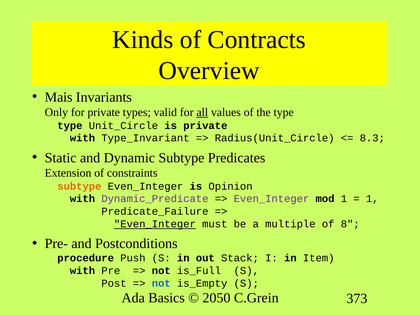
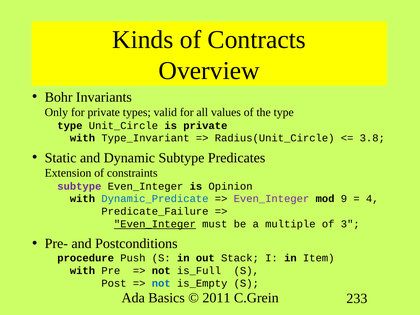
Mais: Mais -> Bohr
all underline: present -> none
8.3: 8.3 -> 3.8
subtype at (79, 186) colour: orange -> purple
Dynamic_Predicate colour: purple -> blue
mod 1: 1 -> 9
1 at (372, 199): 1 -> 4
8: 8 -> 3
2050: 2050 -> 2011
373: 373 -> 233
